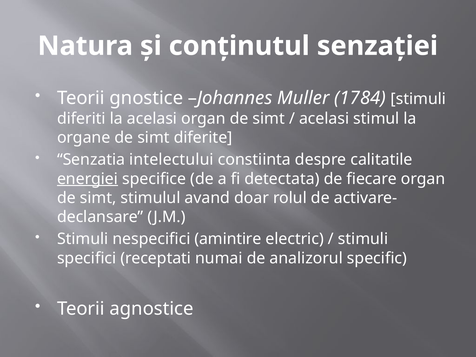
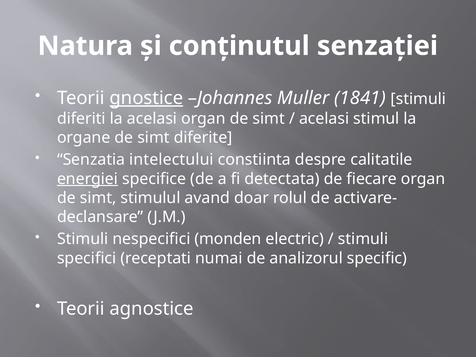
gnostice underline: none -> present
1784: 1784 -> 1841
amintire: amintire -> monden
